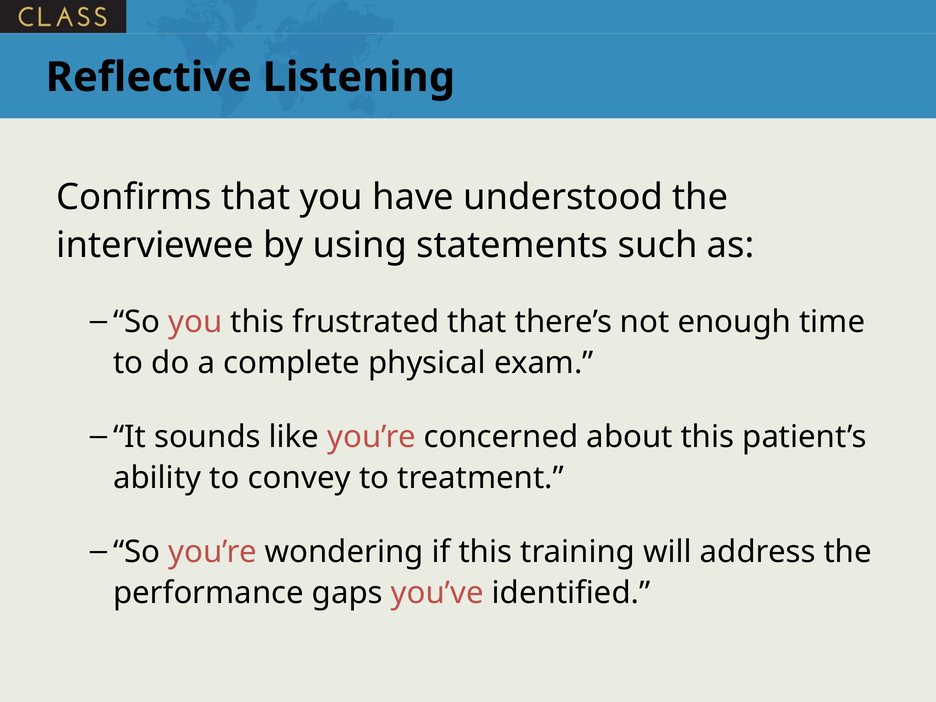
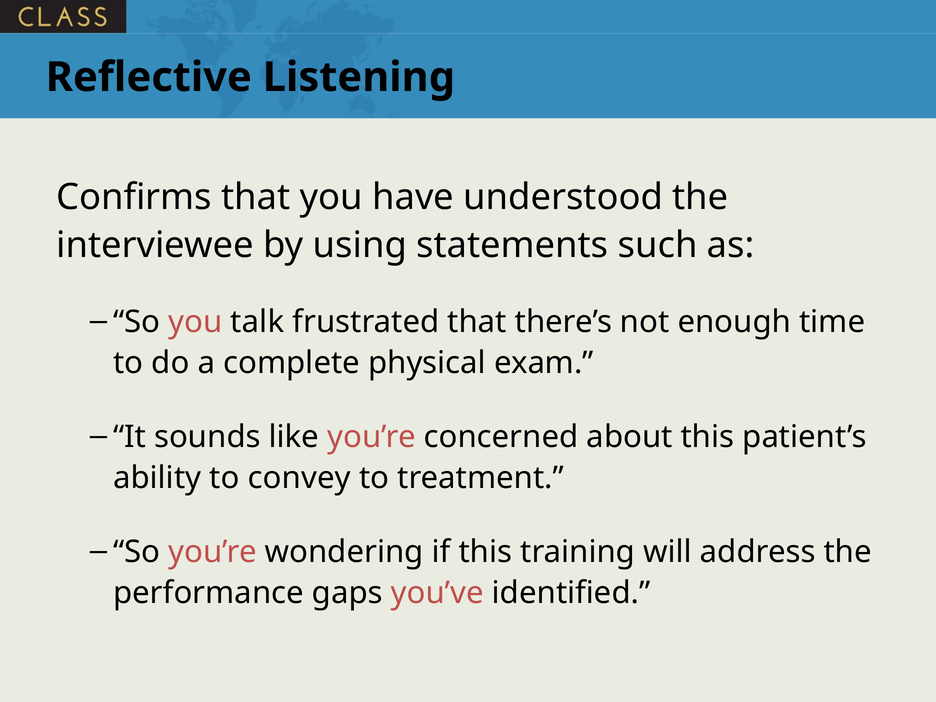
you this: this -> talk
